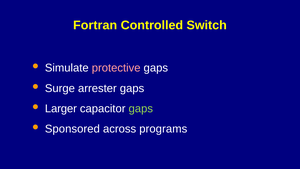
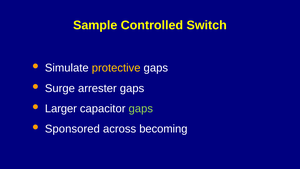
Fortran: Fortran -> Sample
protective colour: pink -> yellow
programs: programs -> becoming
